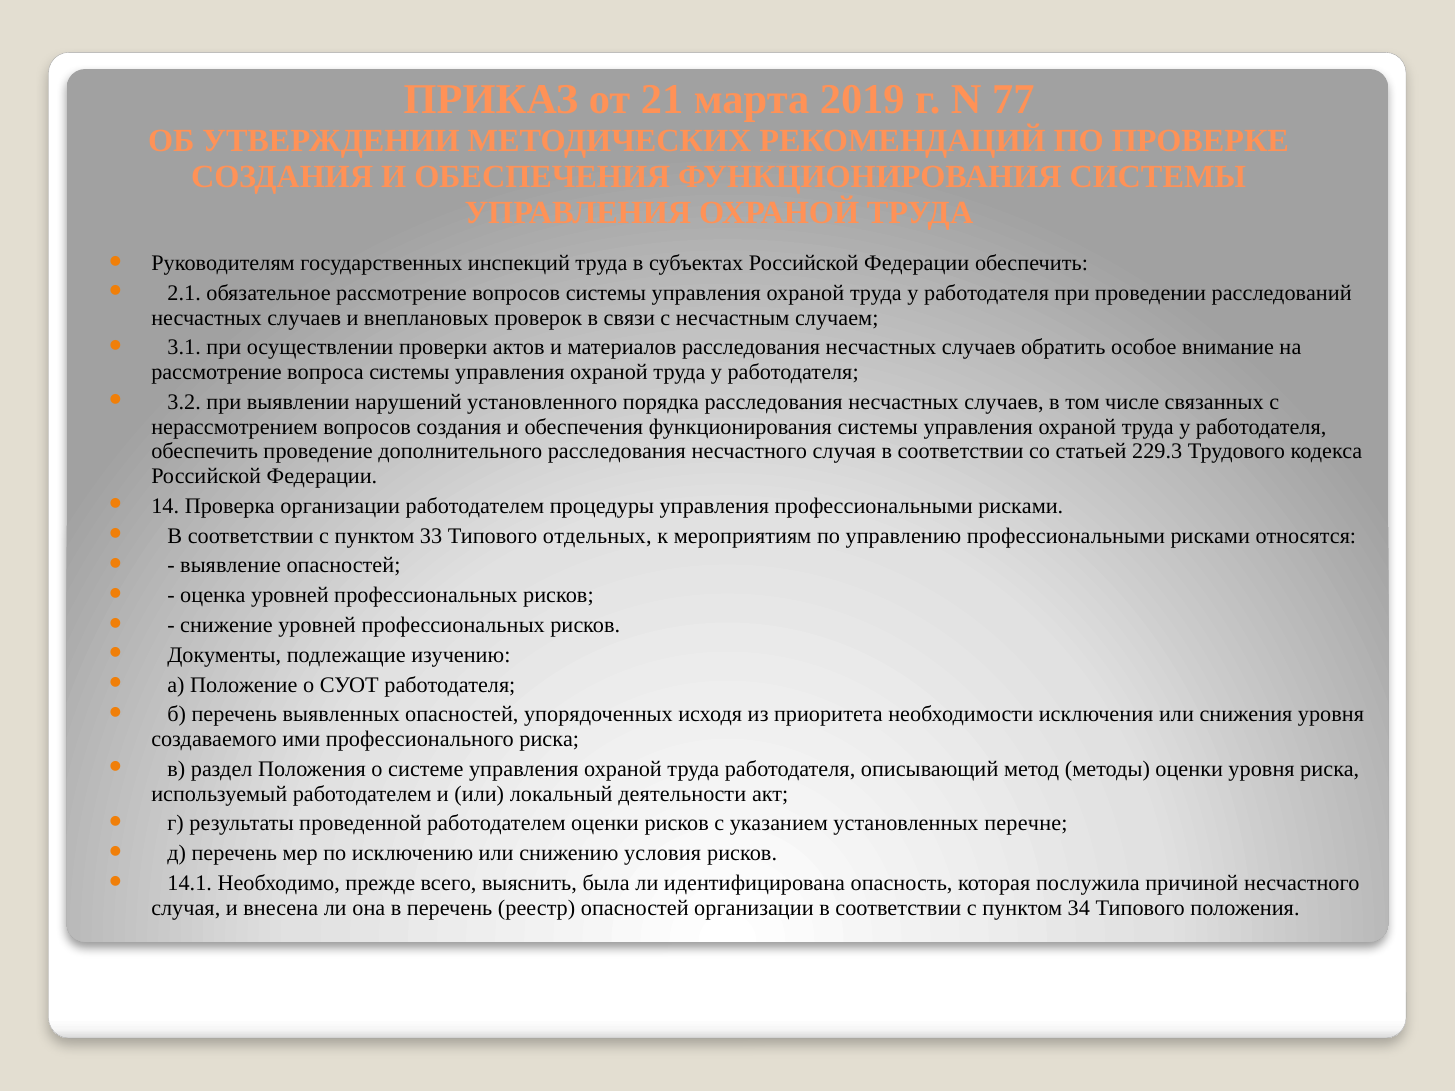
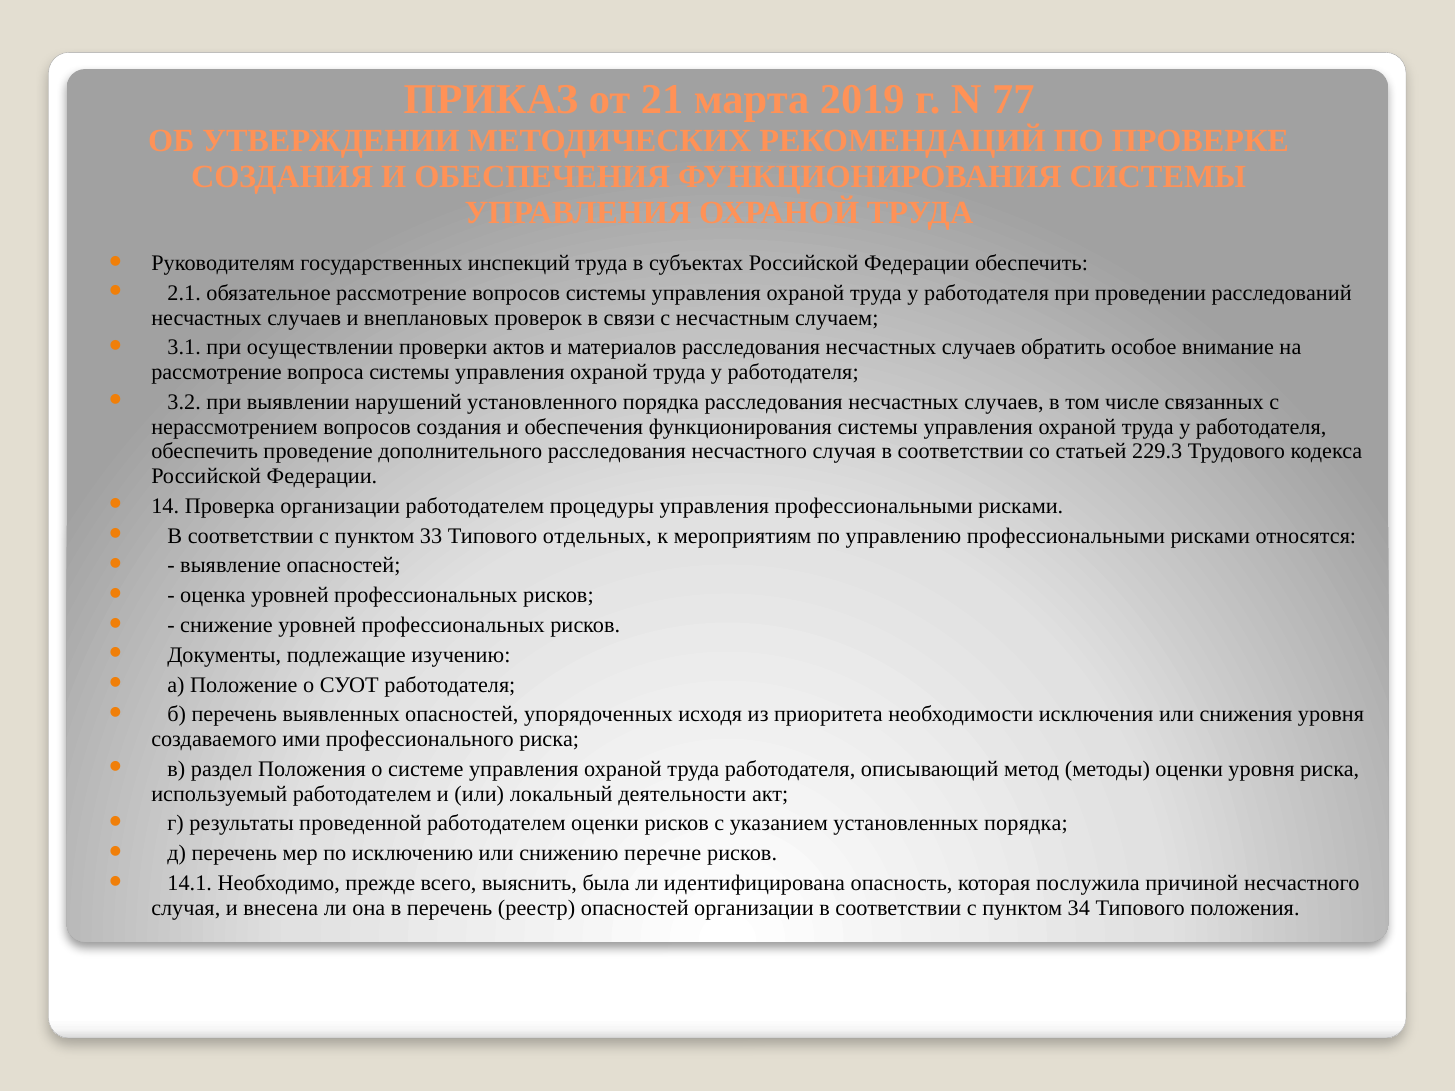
установленных перечне: перечне -> порядка
условия: условия -> перечне
